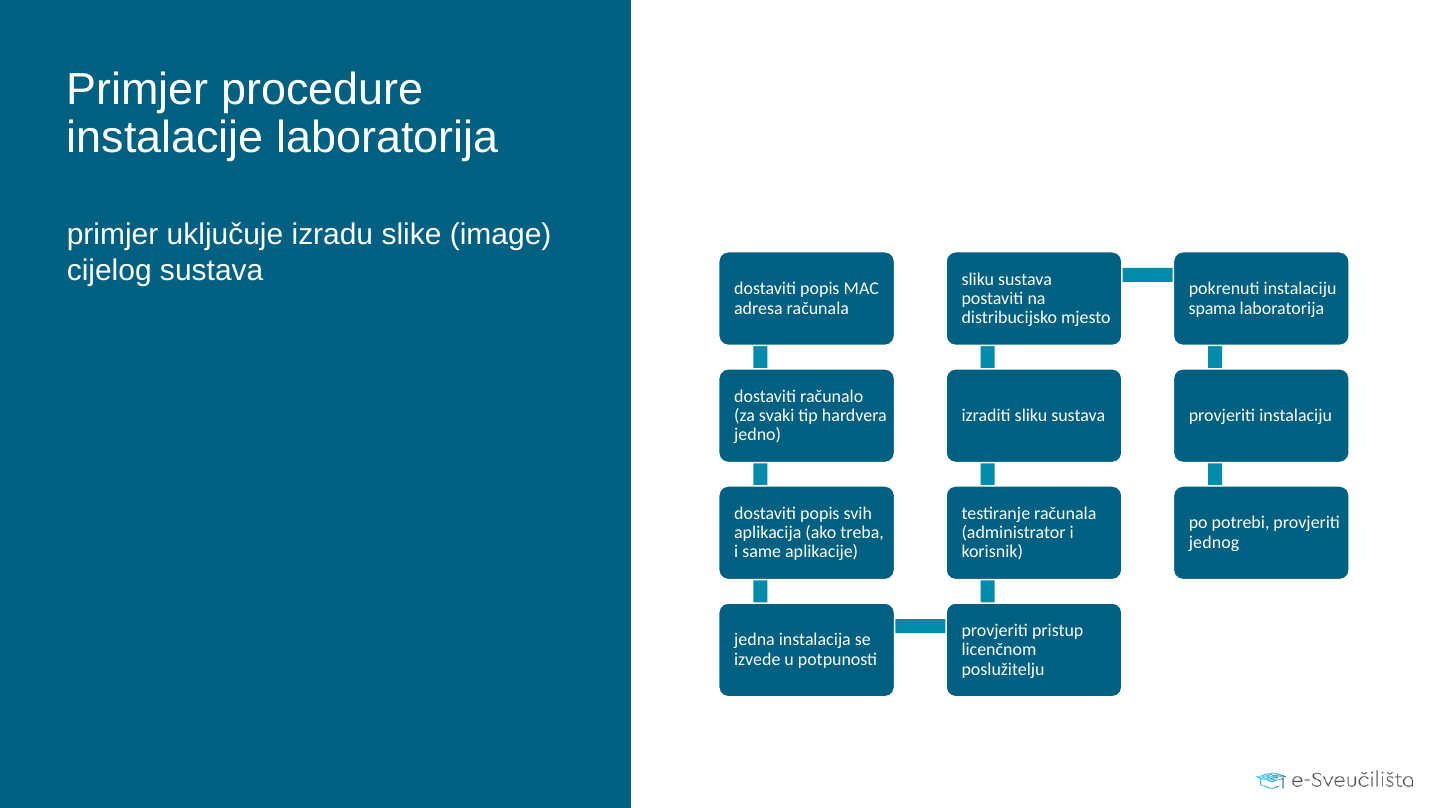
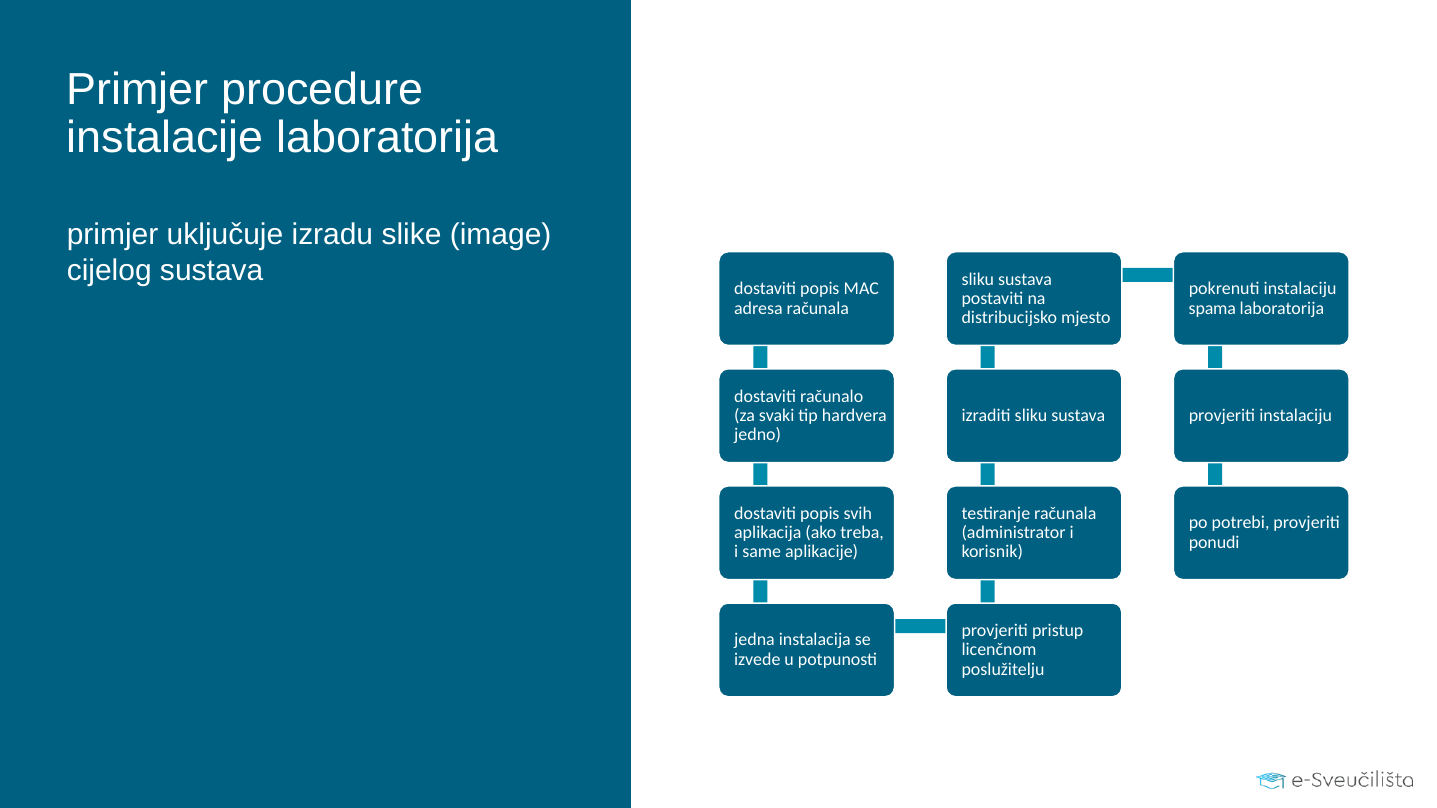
jednog: jednog -> ponudi
